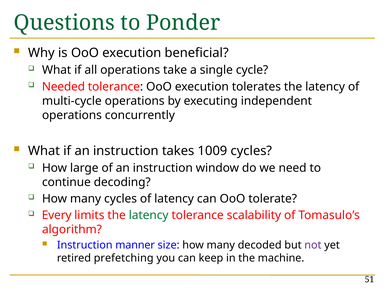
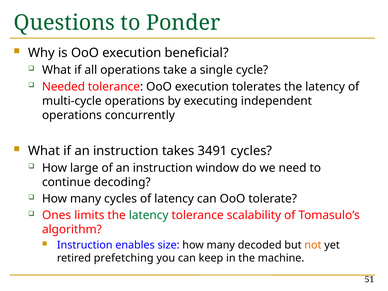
1009: 1009 -> 3491
Every: Every -> Ones
manner: manner -> enables
not colour: purple -> orange
